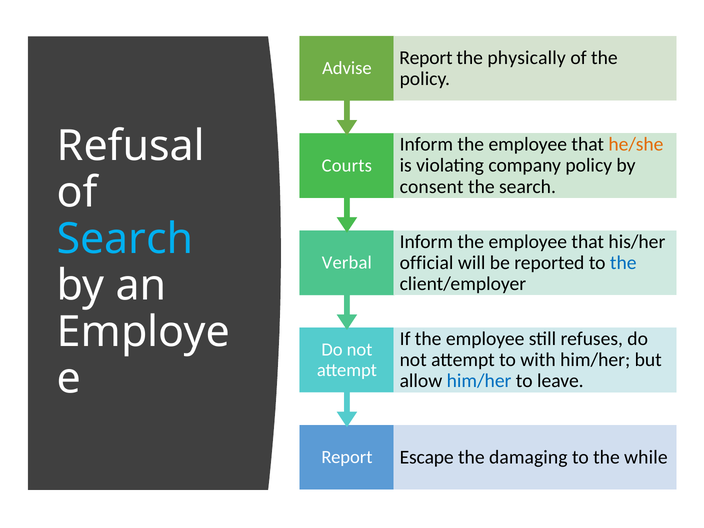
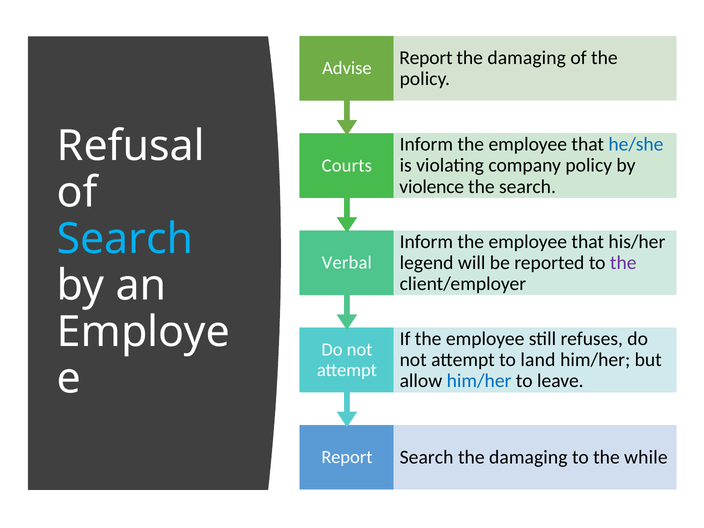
physically at (527, 58): physically -> damaging
he/she colour: orange -> blue
consent: consent -> violence
official: official -> legend
the at (623, 263) colour: blue -> purple
with: with -> land
Report Escape: Escape -> Search
